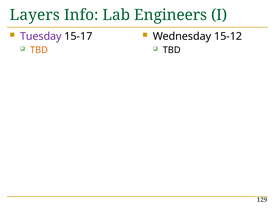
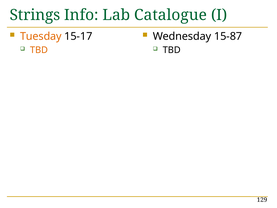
Layers: Layers -> Strings
Engineers: Engineers -> Catalogue
Tuesday colour: purple -> orange
15-12: 15-12 -> 15-87
